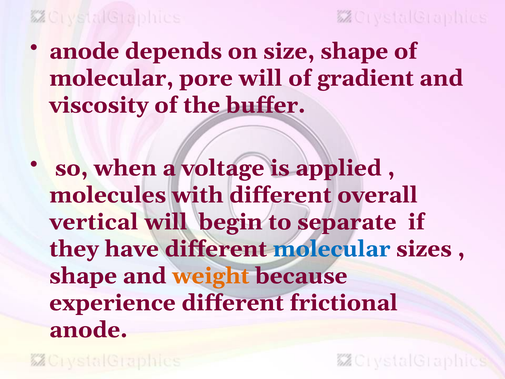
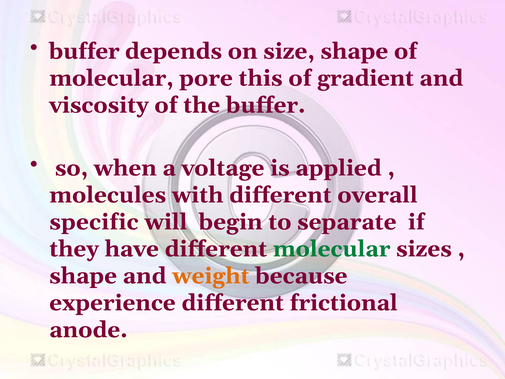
anode at (84, 51): anode -> buffer
pore will: will -> this
vertical: vertical -> specific
molecular at (332, 249) colour: blue -> green
